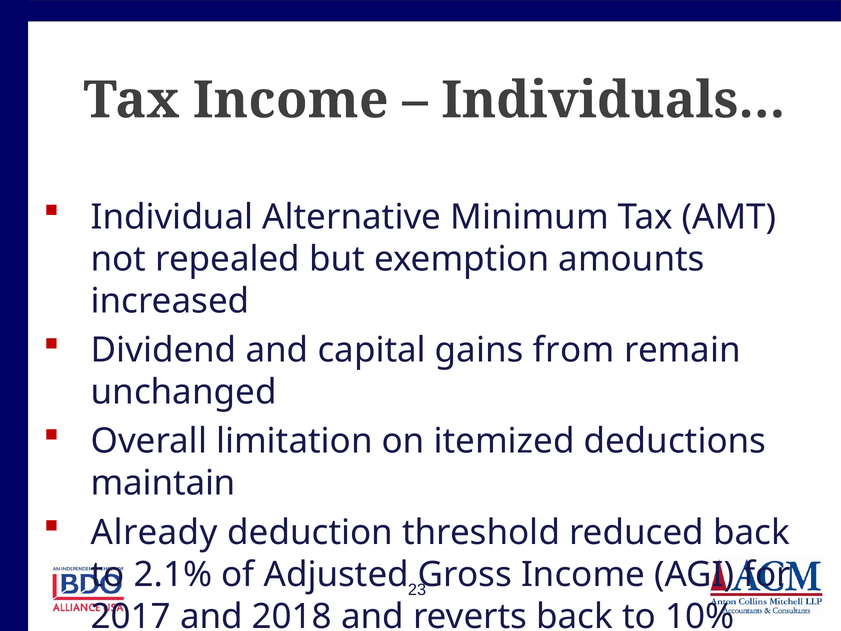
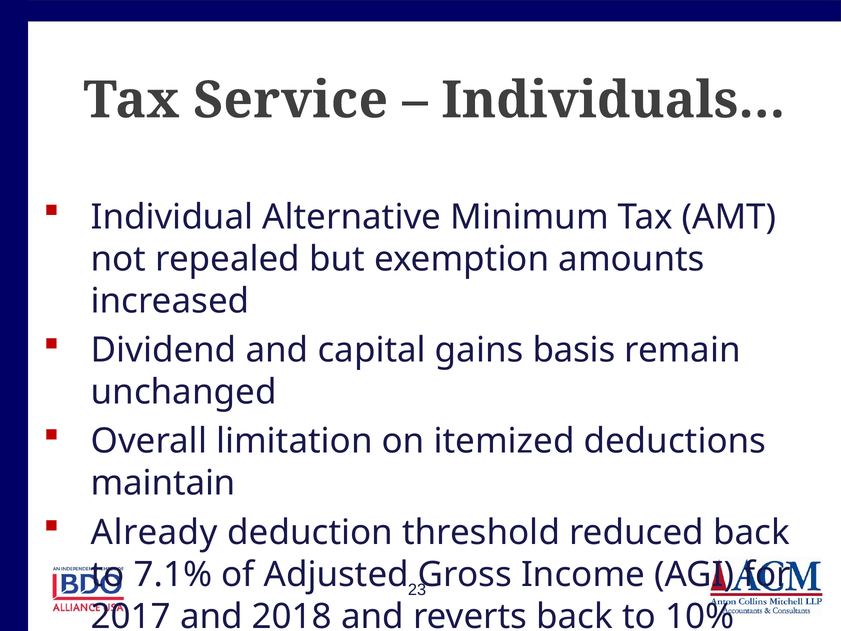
Tax Income: Income -> Service
from: from -> basis
2.1%: 2.1% -> 7.1%
